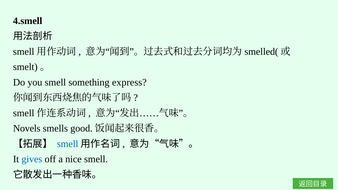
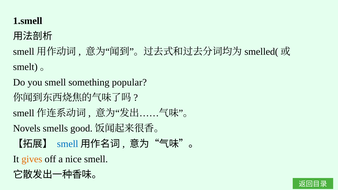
4.smell: 4.smell -> 1.smell
express: express -> popular
gives colour: blue -> orange
